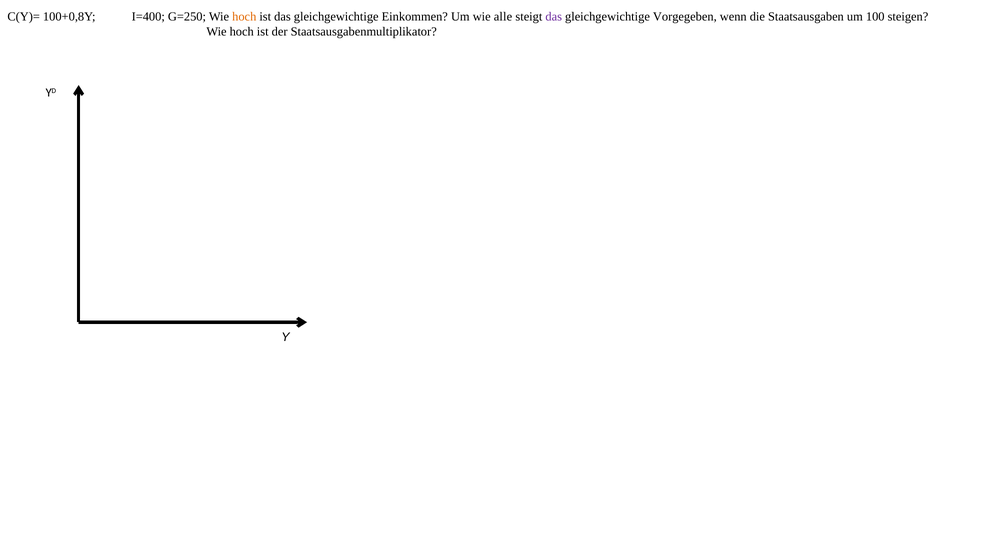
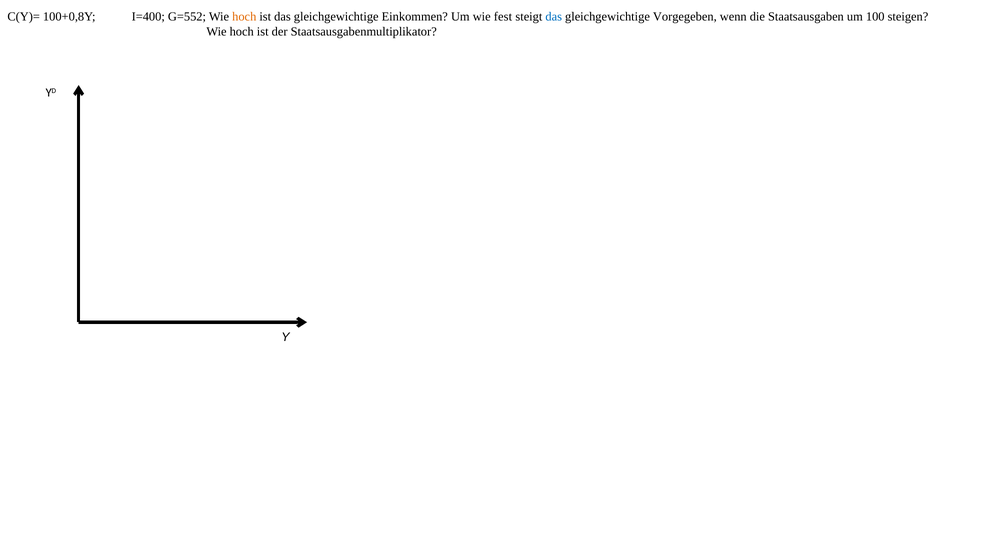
G=250: G=250 -> G=552
alle: alle -> fest
das at (554, 17) colour: purple -> blue
